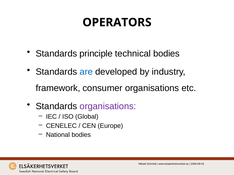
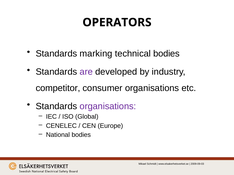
principle: principle -> marking
are colour: blue -> purple
framework: framework -> competitor
